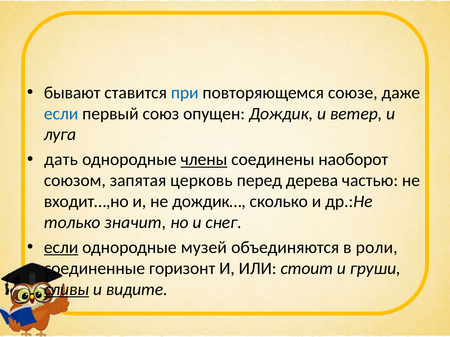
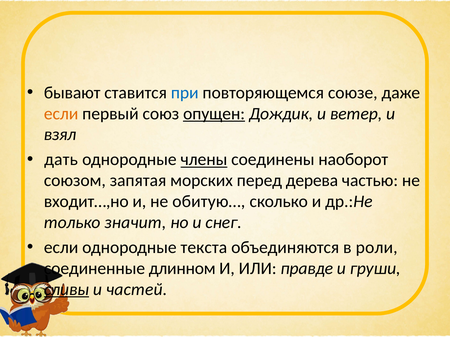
если at (61, 114) colour: blue -> orange
опущен underline: none -> present
луга: луга -> взял
церковь: церковь -> морских
дождик…: дождик… -> обитую…
если at (61, 248) underline: present -> none
музей: музей -> текста
горизонт: горизонт -> длинном
стоит: стоит -> правде
видите: видите -> частей
